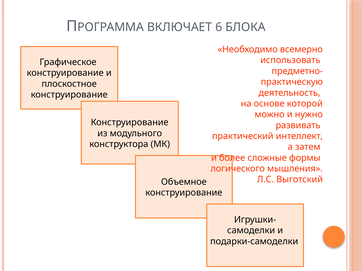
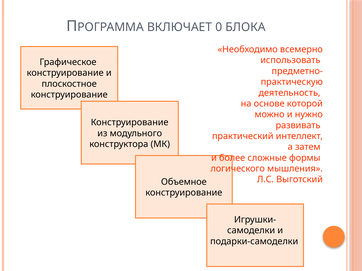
6: 6 -> 0
